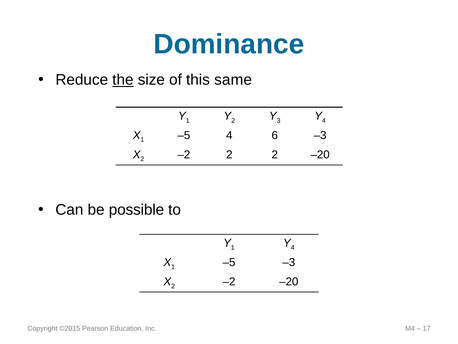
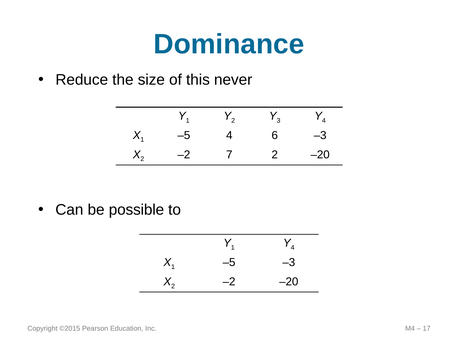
the underline: present -> none
same: same -> never
–2 2: 2 -> 7
